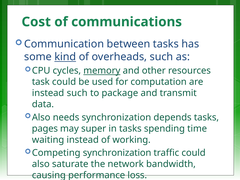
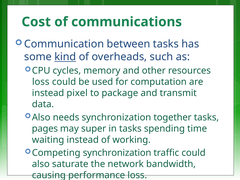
memory underline: present -> none
task at (41, 82): task -> loss
instead such: such -> pixel
depends: depends -> together
